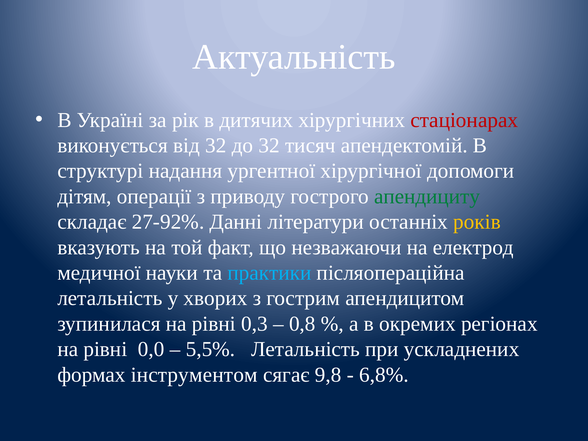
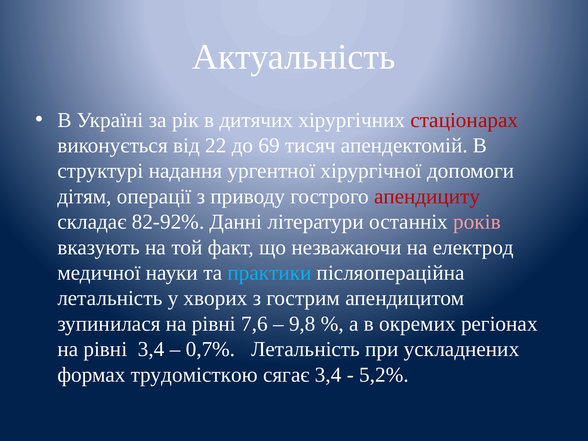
від 32: 32 -> 22
до 32: 32 -> 69
апендициту colour: green -> red
27-92%: 27-92% -> 82-92%
років colour: yellow -> pink
0,3: 0,3 -> 7,6
0,8: 0,8 -> 9,8
рівні 0,0: 0,0 -> 3,4
5,5%: 5,5% -> 0,7%
інструментом: інструментом -> трудомісткою
сягає 9,8: 9,8 -> 3,4
6,8%: 6,8% -> 5,2%
